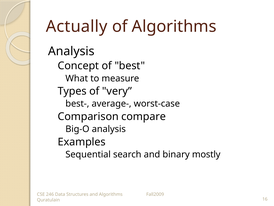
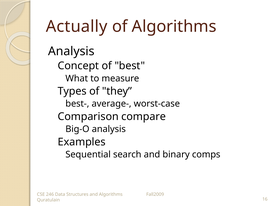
very: very -> they
mostly: mostly -> comps
